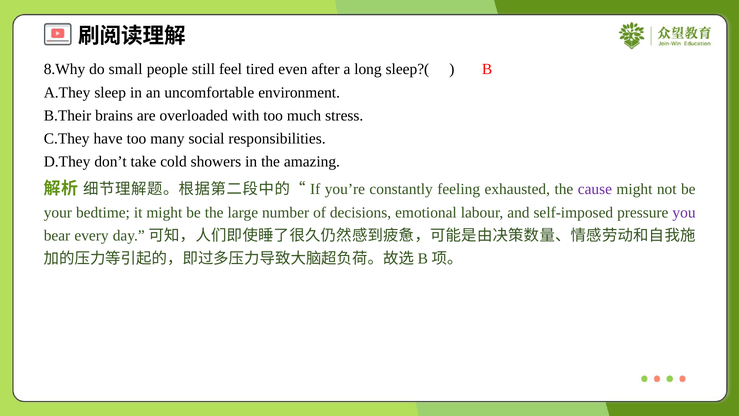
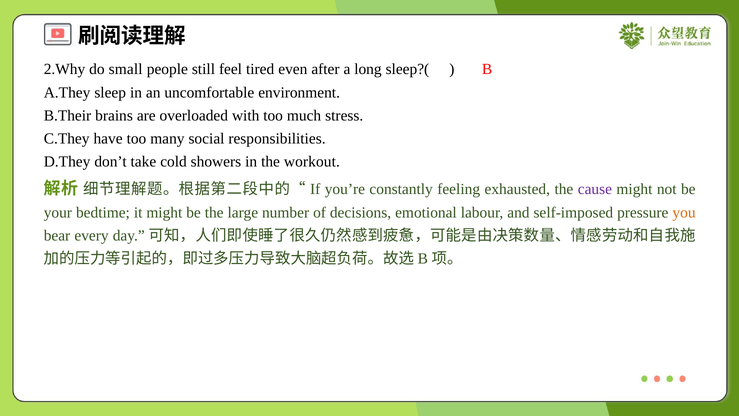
8.Why: 8.Why -> 2.Why
amazing: amazing -> workout
you colour: purple -> orange
